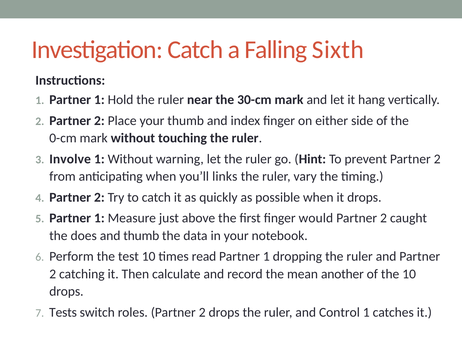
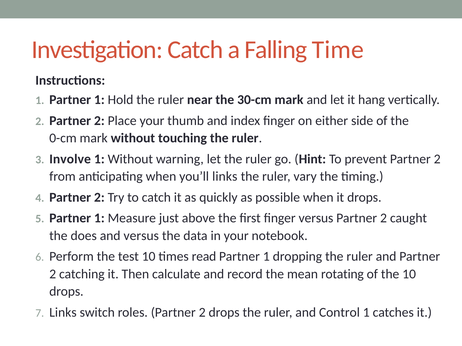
Sixth: Sixth -> Time
finger would: would -> versus
and thumb: thumb -> versus
another: another -> rotating
Tests at (63, 313): Tests -> Links
